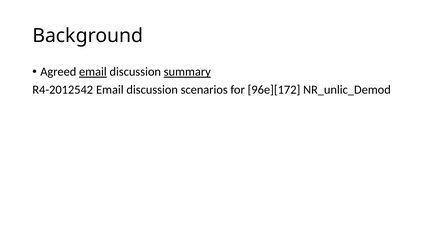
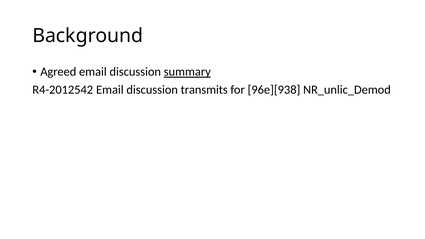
email underline: present -> none
scenarios: scenarios -> transmits
96e][172: 96e][172 -> 96e][938
